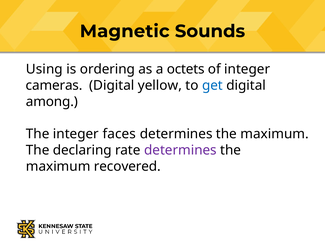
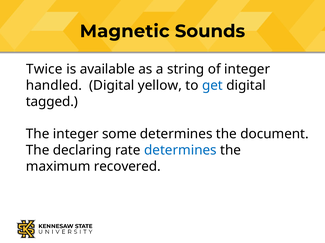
Using: Using -> Twice
ordering: ordering -> available
octets: octets -> string
cameras: cameras -> handled
among: among -> tagged
faces: faces -> some
maximum at (275, 134): maximum -> document
determines at (180, 151) colour: purple -> blue
